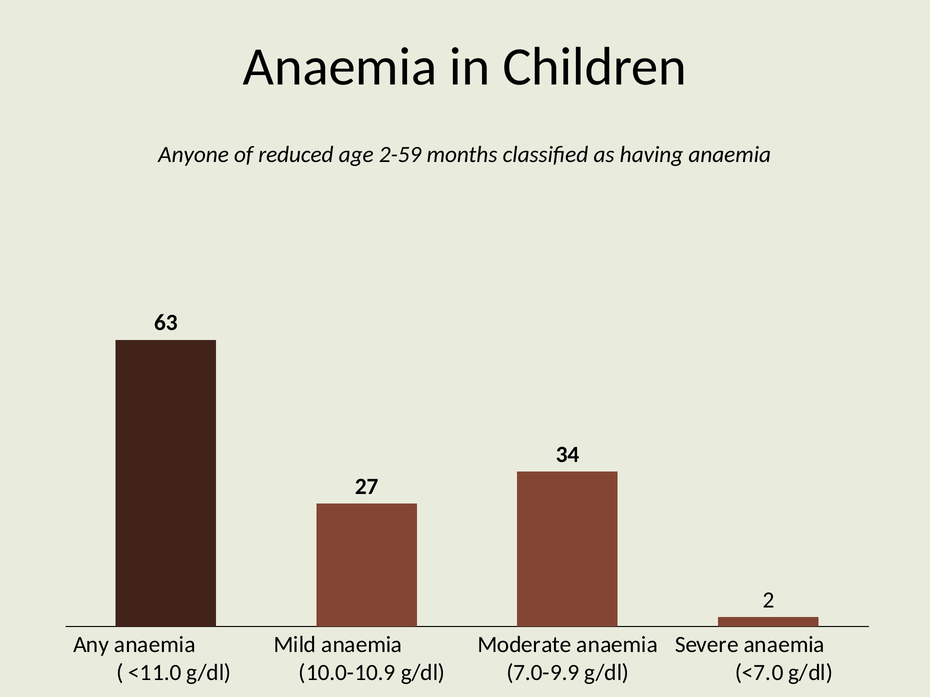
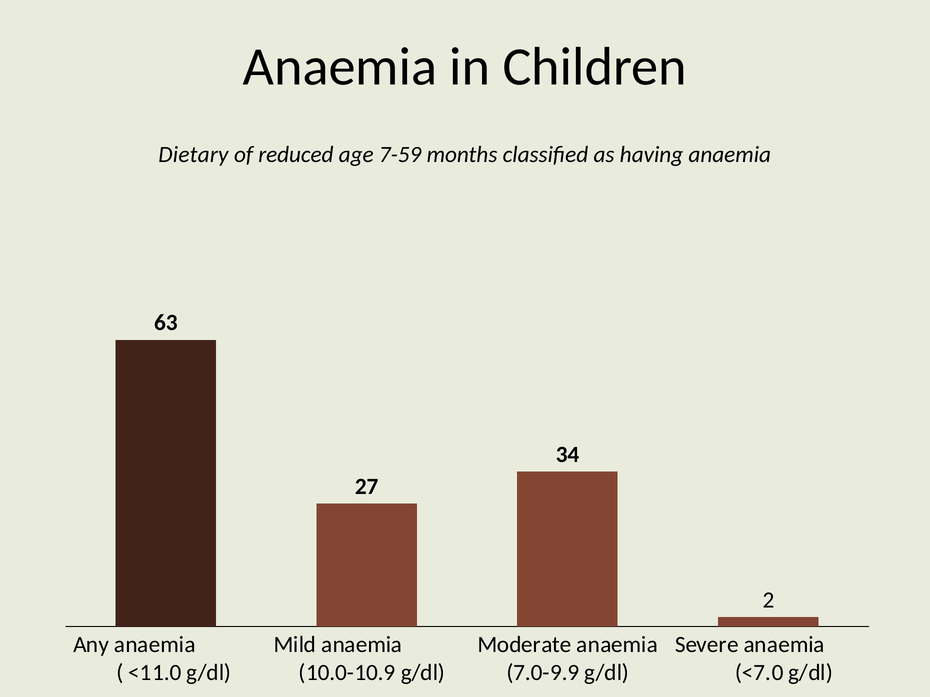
Anyone: Anyone -> Dietary
2-59: 2-59 -> 7-59
